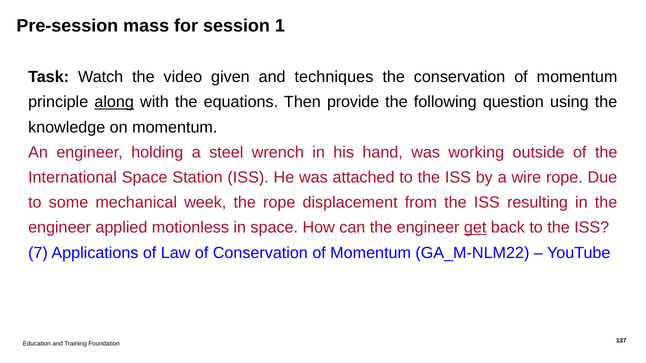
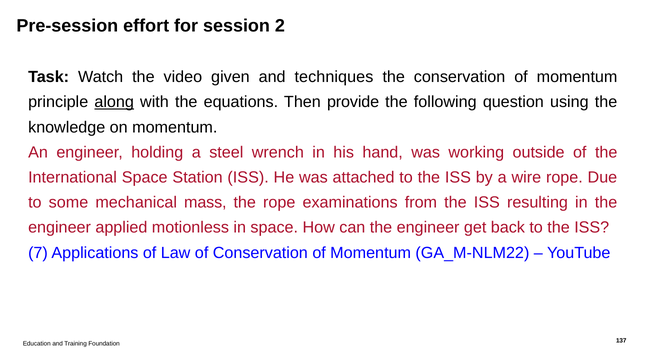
mass: mass -> effort
1: 1 -> 2
week: week -> mass
displacement: displacement -> examinations
get underline: present -> none
